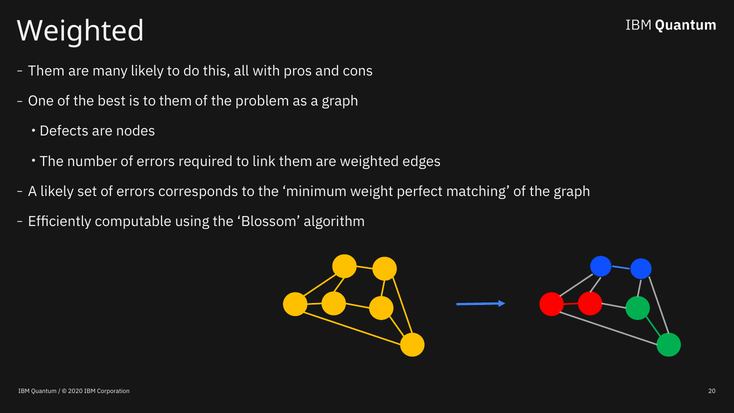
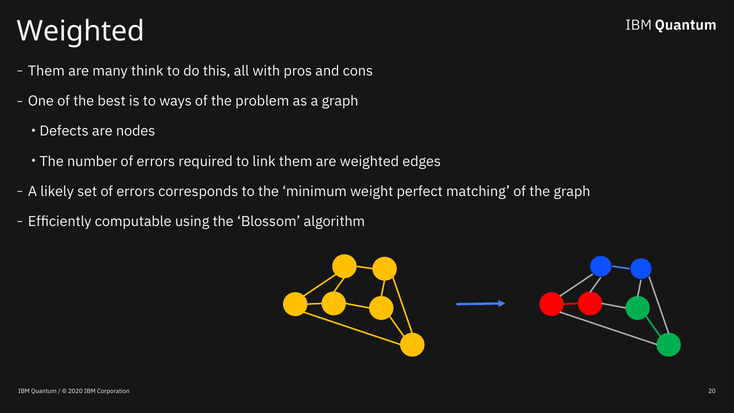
many likely: likely -> think
to them: them -> ways
